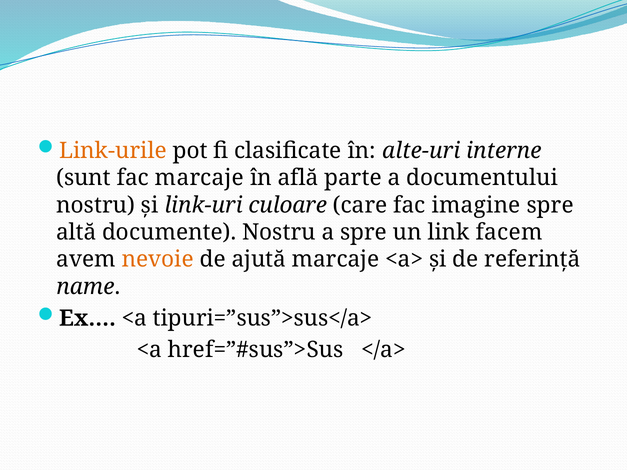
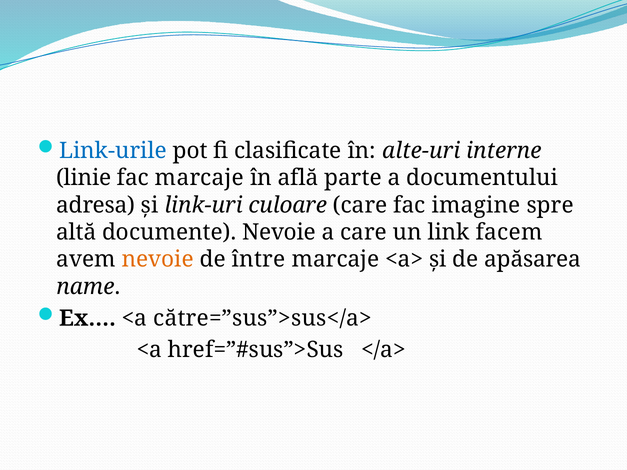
Link-urile colour: orange -> blue
sunt: sunt -> linie
nostru at (96, 205): nostru -> adresa
documente Nostru: Nostru -> Nevoie
a spre: spre -> care
ajută: ajută -> între
referință: referință -> apăsarea
tipuri=”sus”>sus</a>: tipuri=”sus”>sus</a> -> către=”sus”>sus</a>
